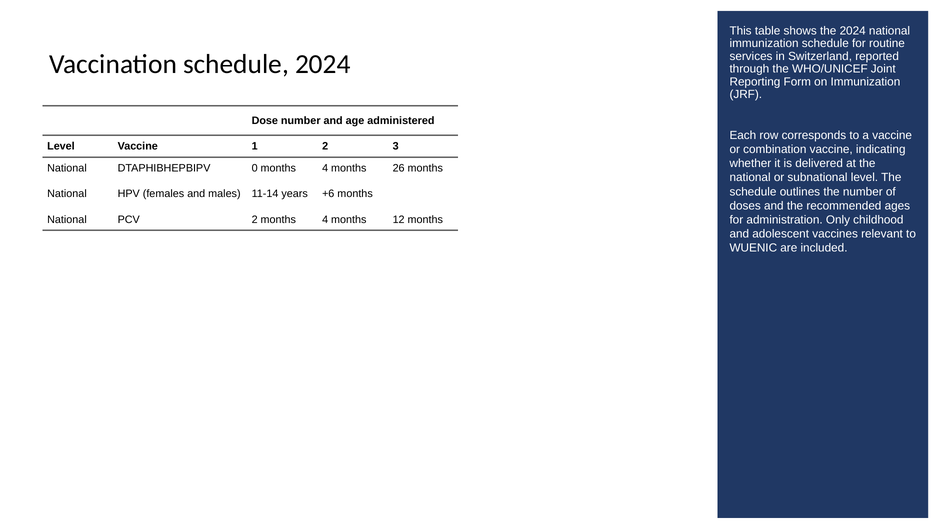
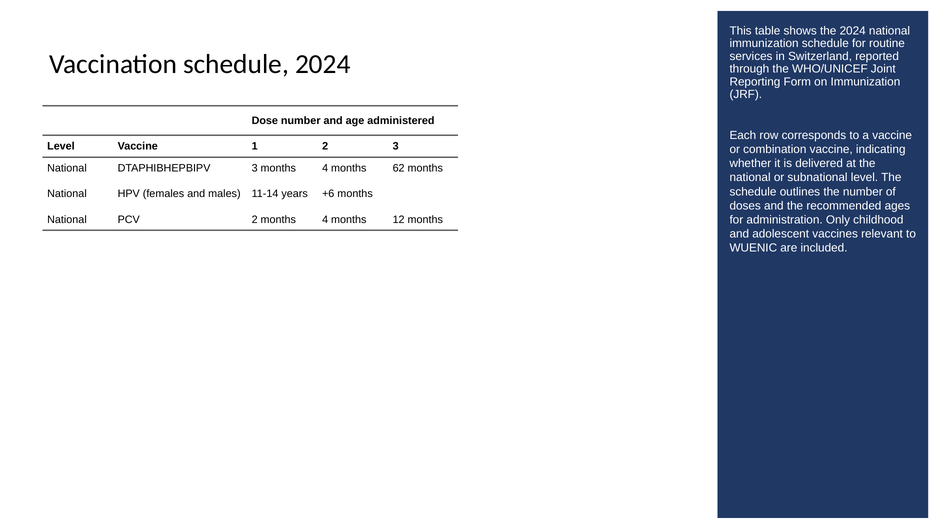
DTAPHIBHEPBIPV 0: 0 -> 3
26: 26 -> 62
